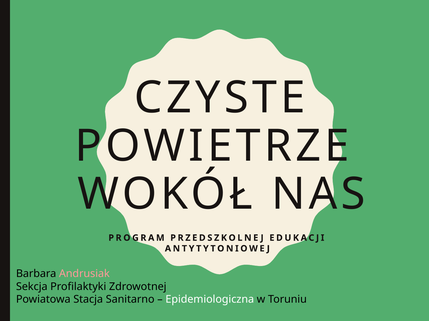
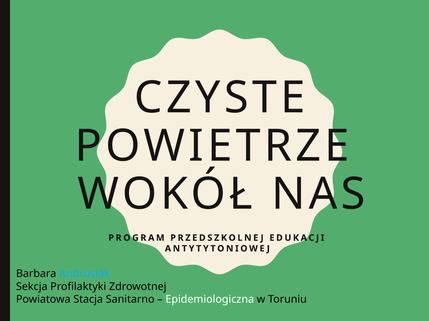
Andrusiak colour: pink -> light blue
